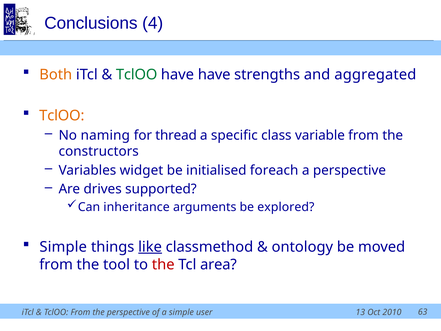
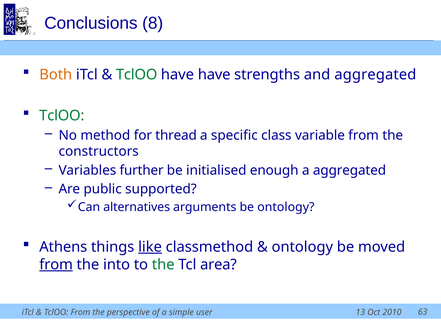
4: 4 -> 8
TclOO at (62, 116) colour: orange -> green
naming: naming -> method
widget: widget -> further
foreach: foreach -> enough
a perspective: perspective -> aggregated
drives: drives -> public
inheritance: inheritance -> alternatives
be explored: explored -> ontology
Simple at (63, 247): Simple -> Athens
from at (56, 264) underline: none -> present
tool: tool -> into
the at (163, 264) colour: red -> green
